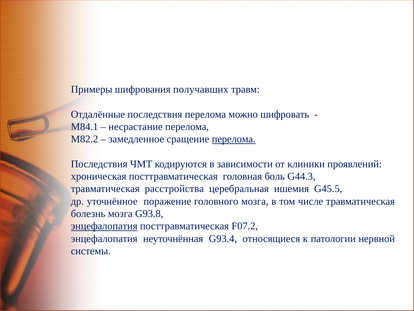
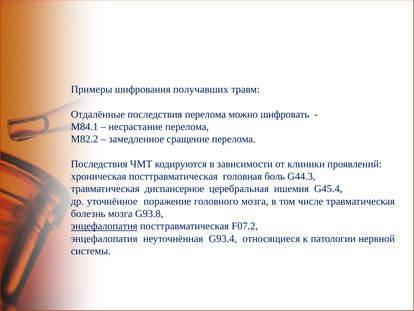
перелома at (234, 139) underline: present -> none
расстройства: расстройства -> диспансерное
G45.5: G45.5 -> G45.4
